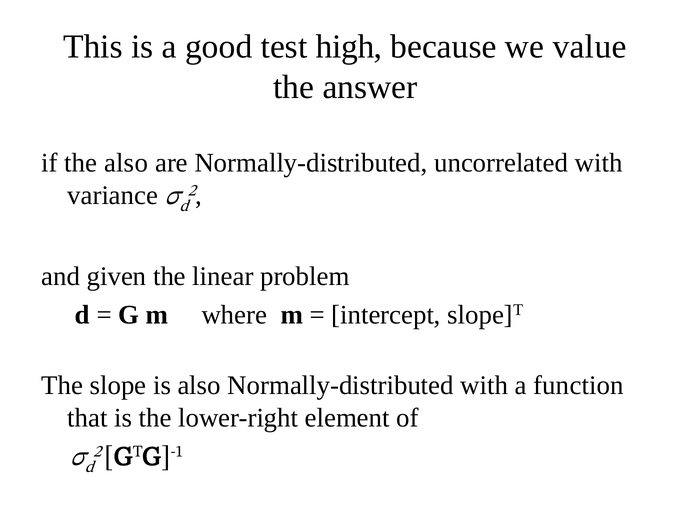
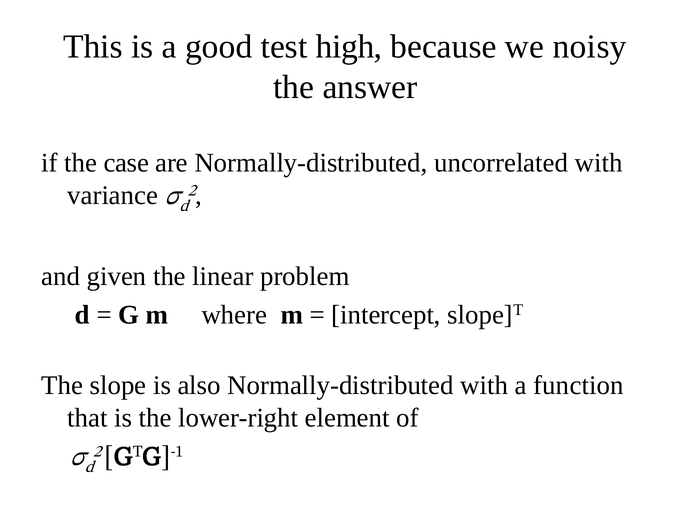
value: value -> noisy
the also: also -> case
